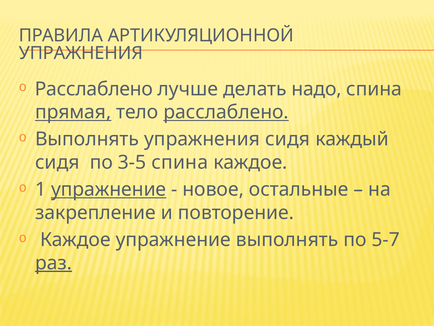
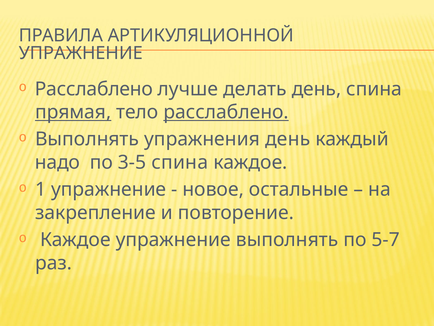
УПРАЖНЕНИЯ at (81, 53): УПРАЖНЕНИЯ -> УПРАЖНЕНИЕ
делать надо: надо -> день
упражнения сидя: сидя -> день
сидя at (57, 162): сидя -> надо
упражнение at (109, 189) underline: present -> none
раз underline: present -> none
